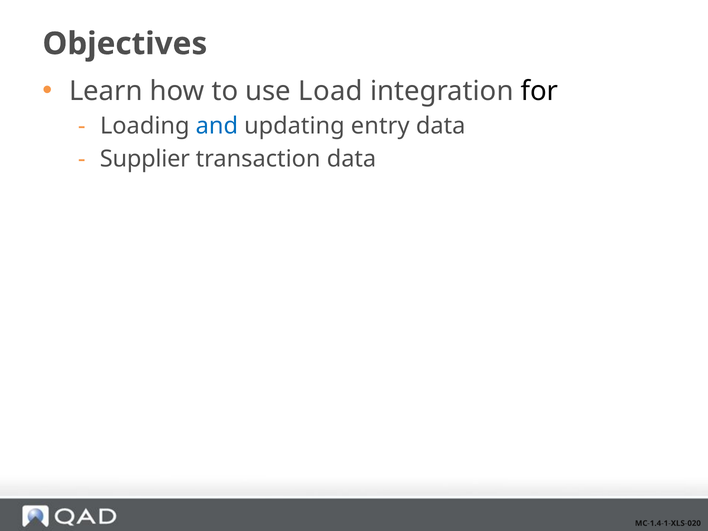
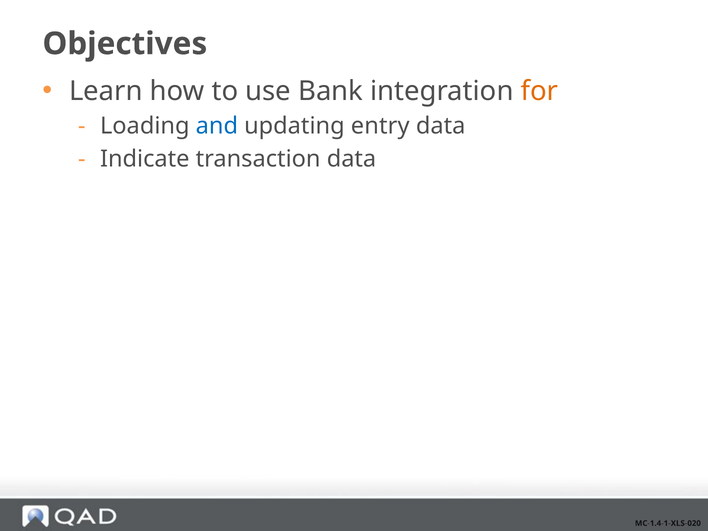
Load: Load -> Bank
for colour: black -> orange
Supplier: Supplier -> Indicate
